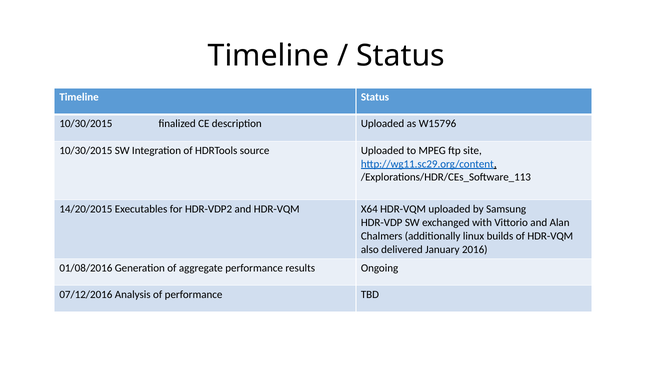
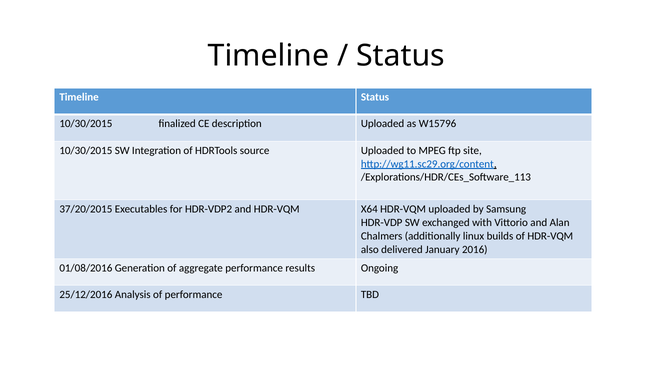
14/20/2015: 14/20/2015 -> 37/20/2015
07/12/2016: 07/12/2016 -> 25/12/2016
